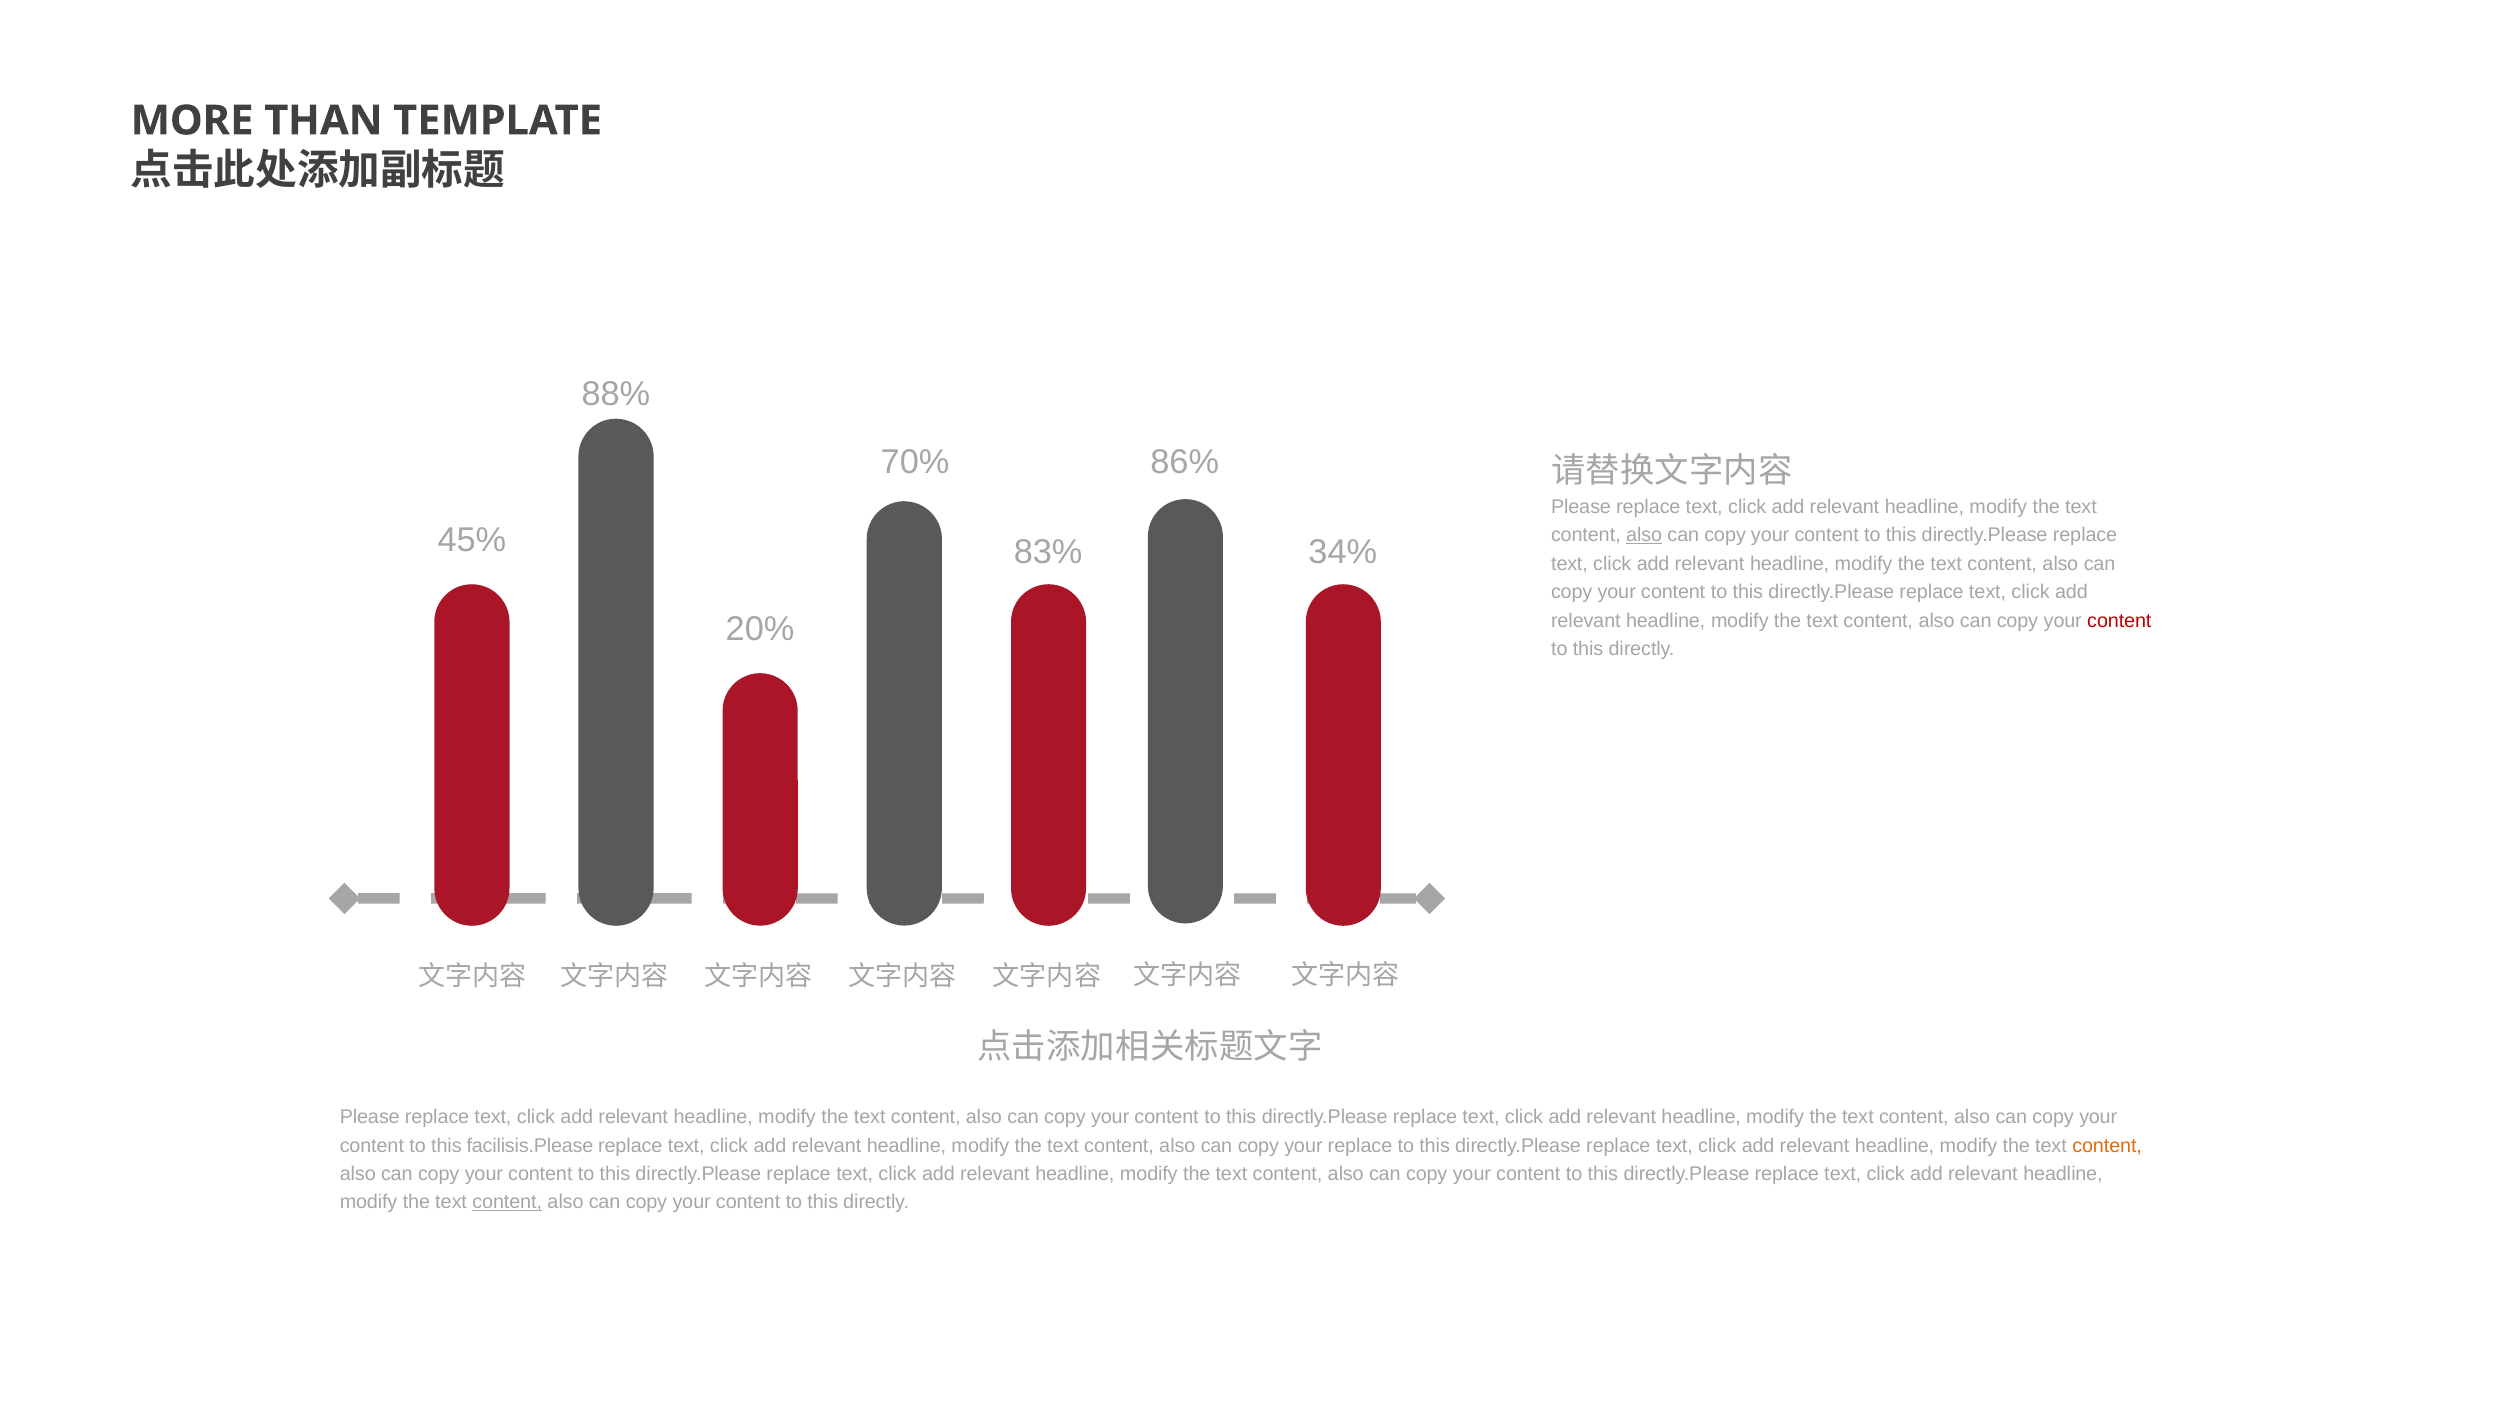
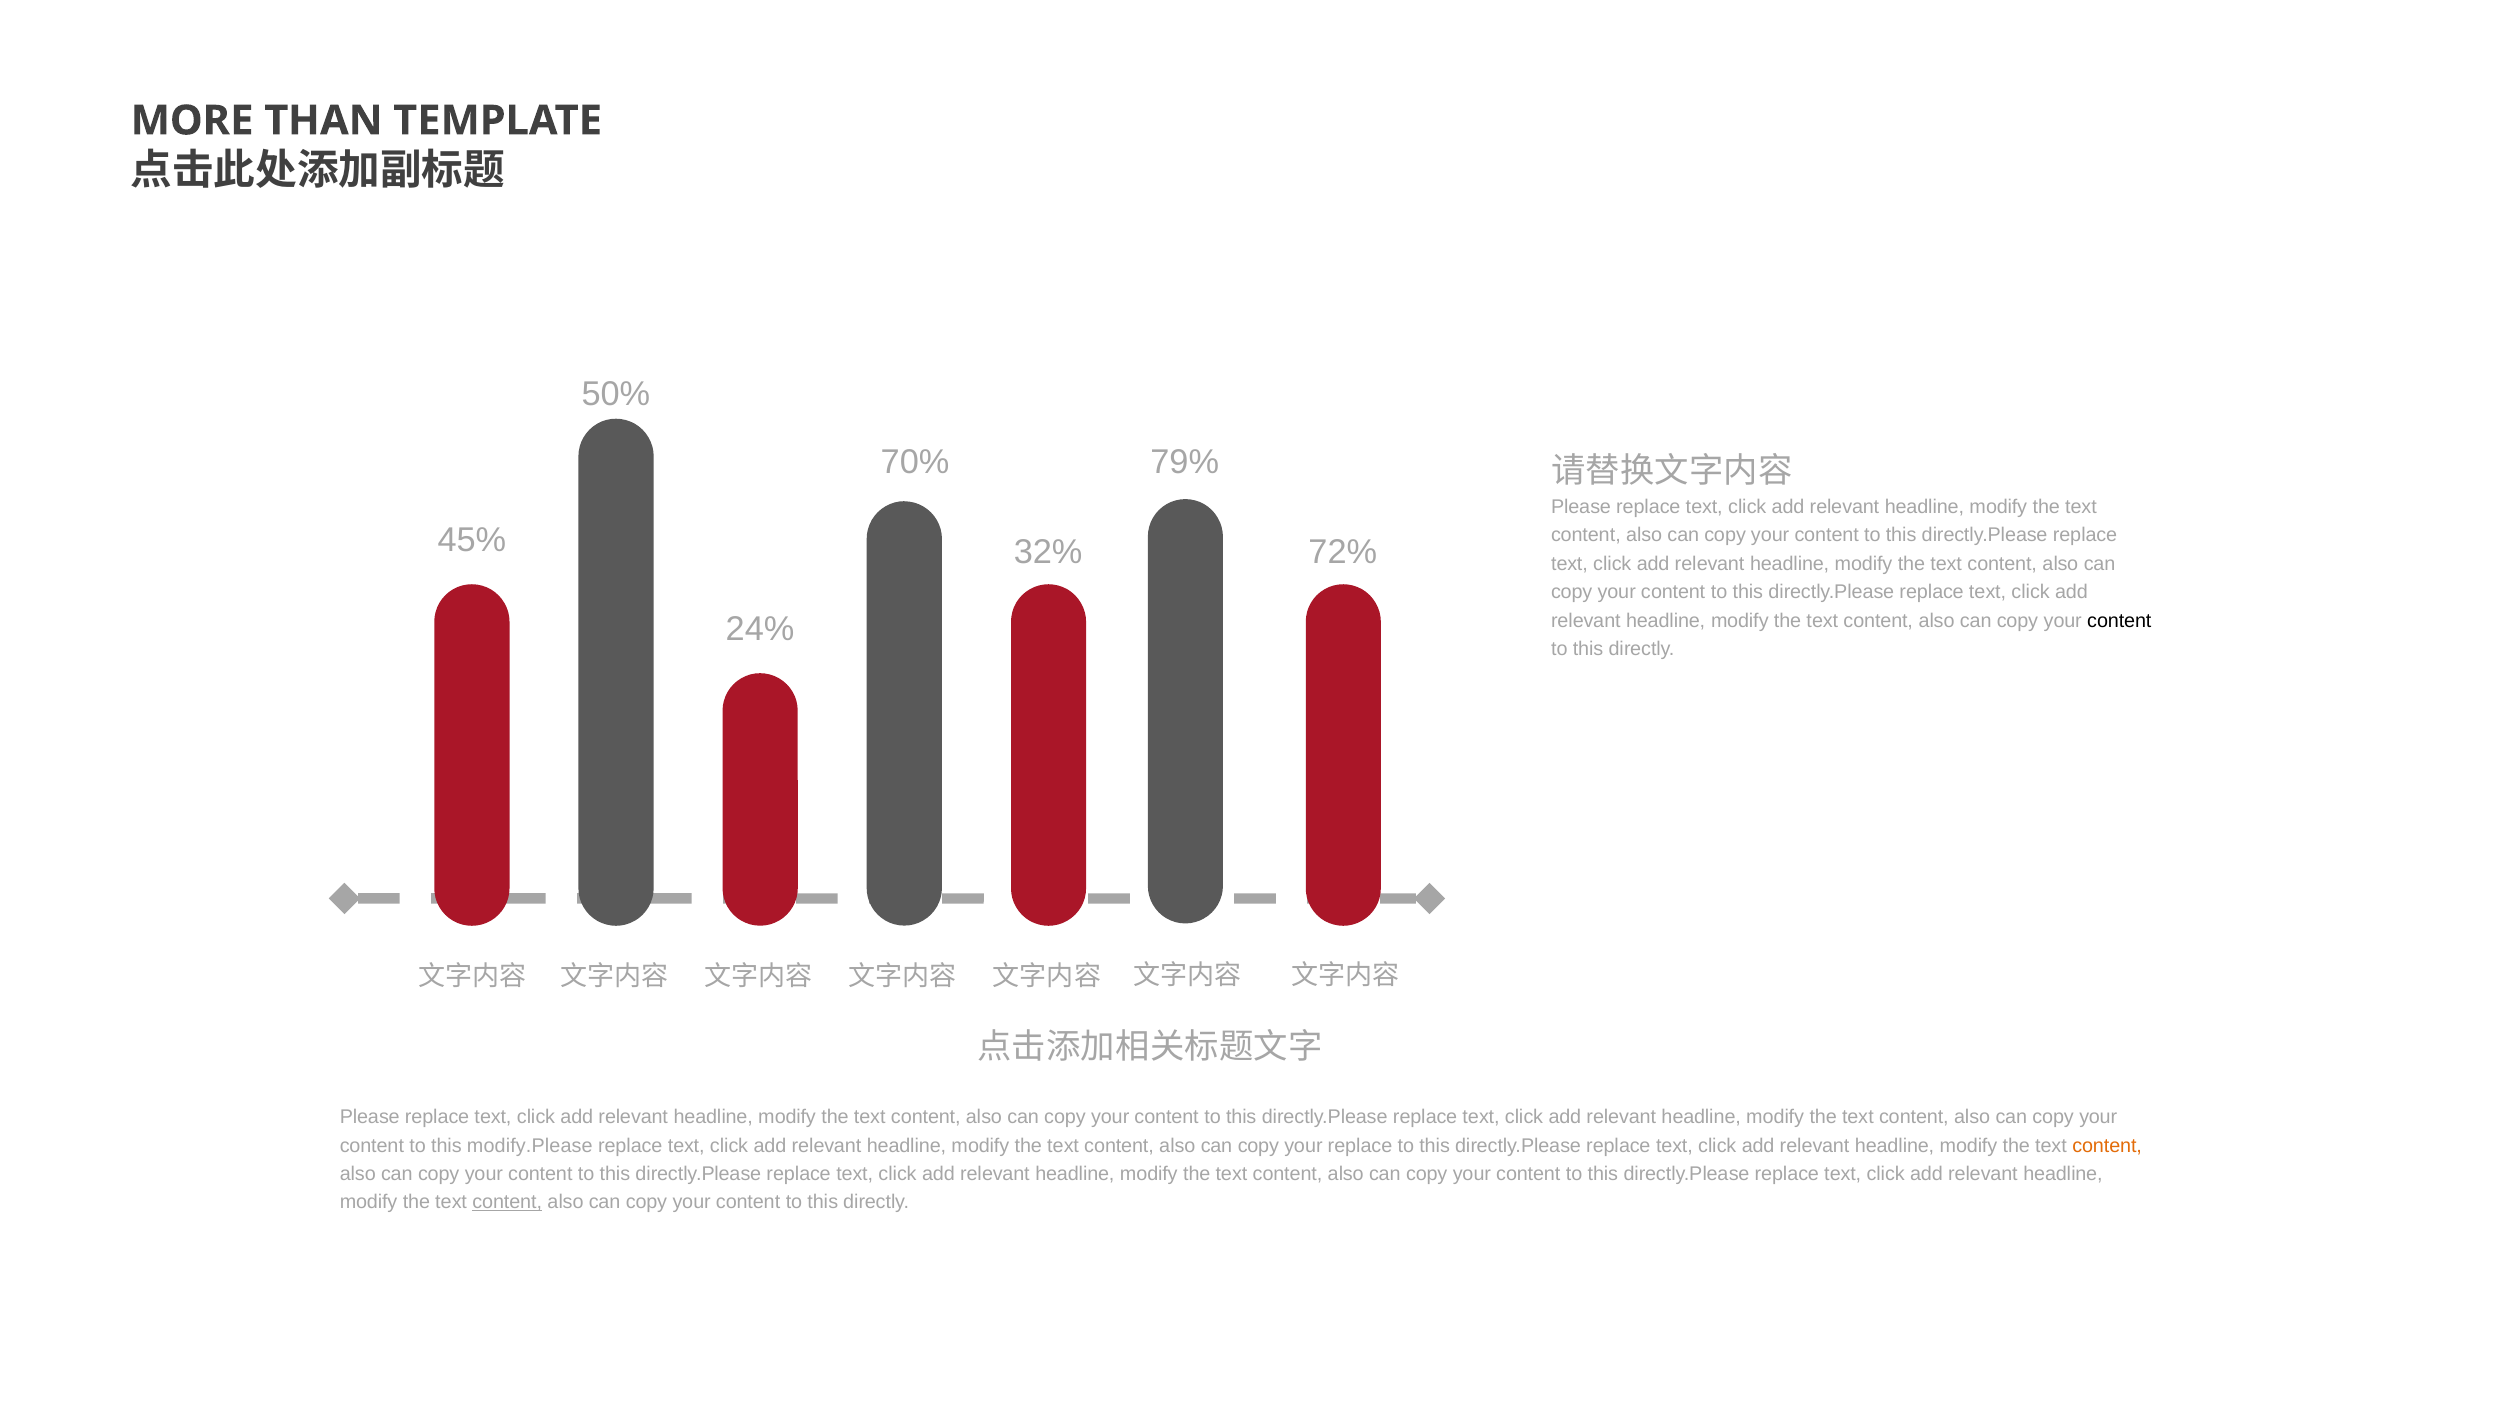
88%: 88% -> 50%
86%: 86% -> 79%
also at (1644, 535) underline: present -> none
83%: 83% -> 32%
34%: 34% -> 72%
content at (2119, 620) colour: red -> black
20%: 20% -> 24%
facilisis.Please: facilisis.Please -> modify.Please
